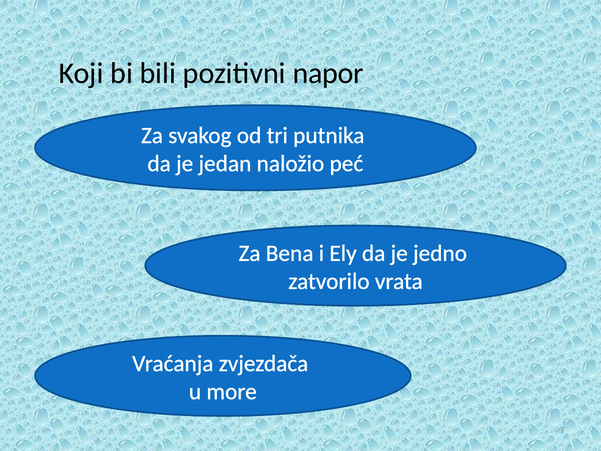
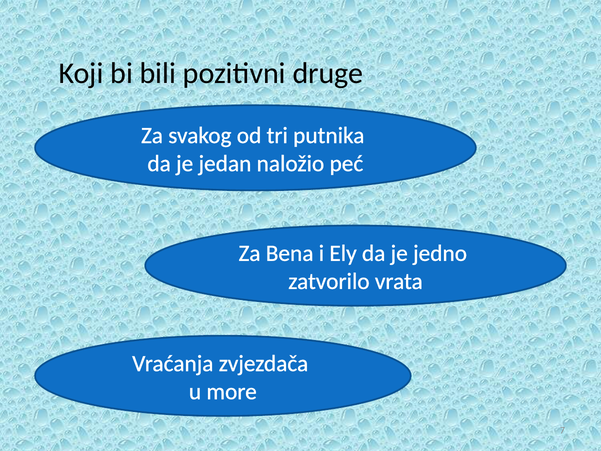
napor: napor -> druge
